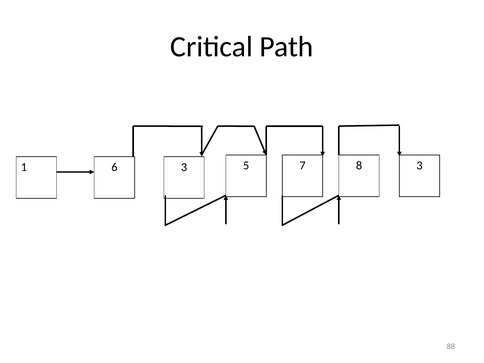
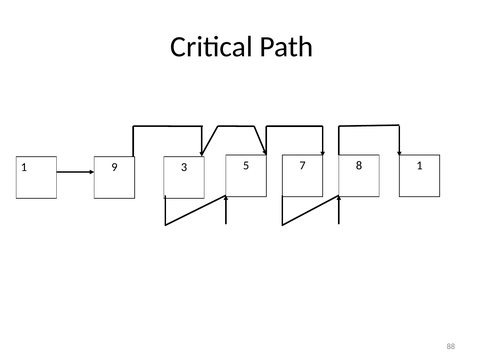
8 3: 3 -> 1
6: 6 -> 9
